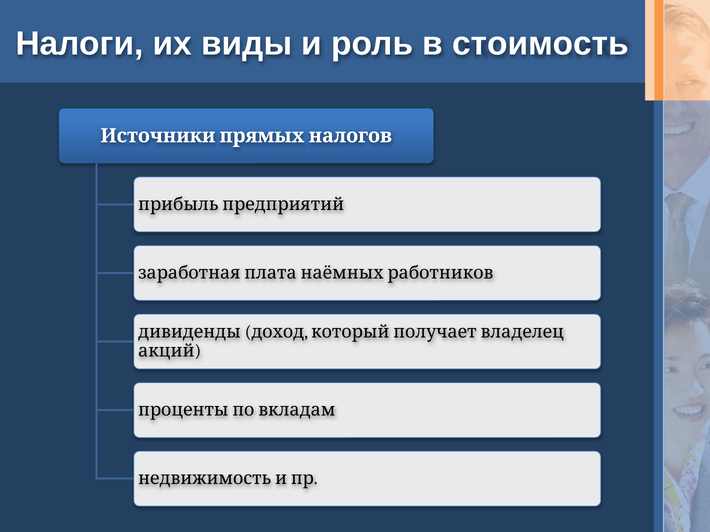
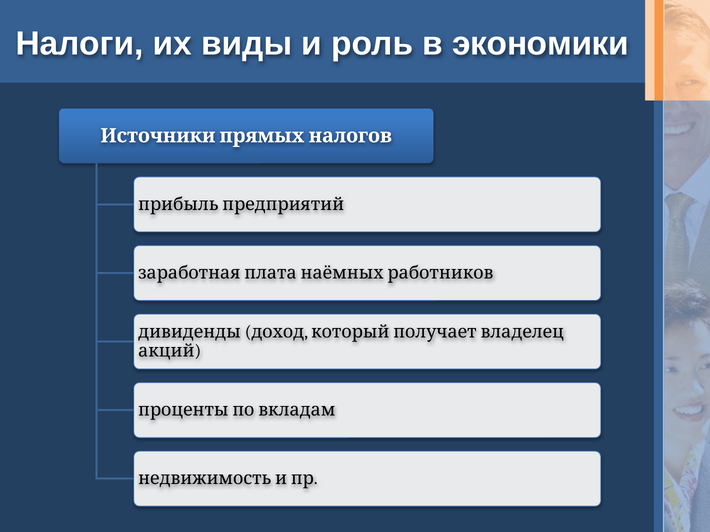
стоимость: стоимость -> экономики
